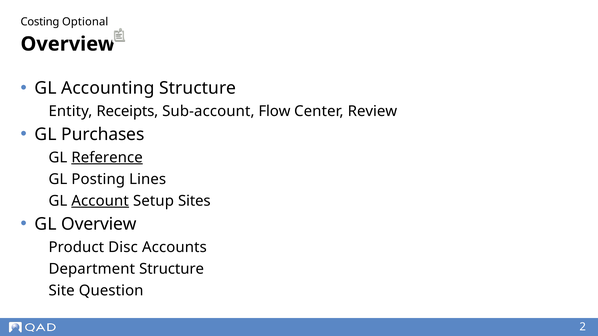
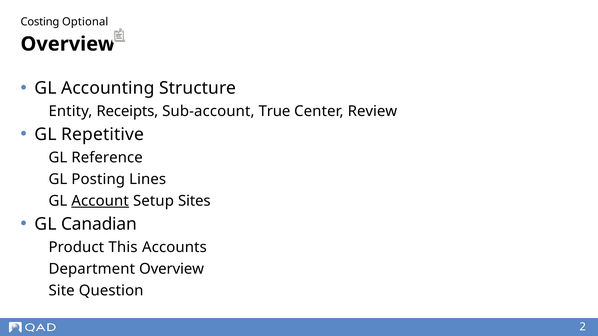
Flow: Flow -> True
Purchases: Purchases -> Repetitive
Reference underline: present -> none
GL Overview: Overview -> Canadian
Disc: Disc -> This
Department Structure: Structure -> Overview
